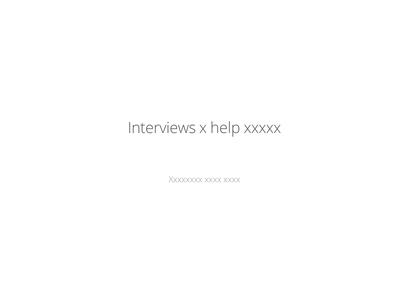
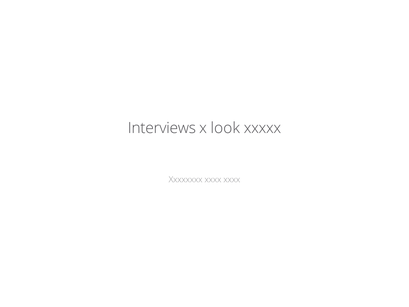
help: help -> look
